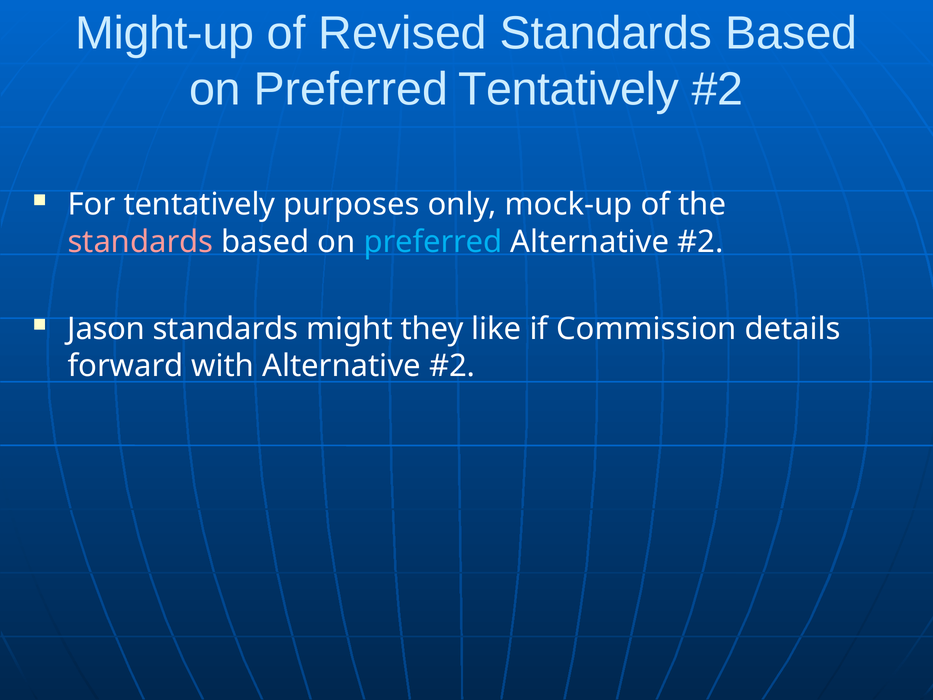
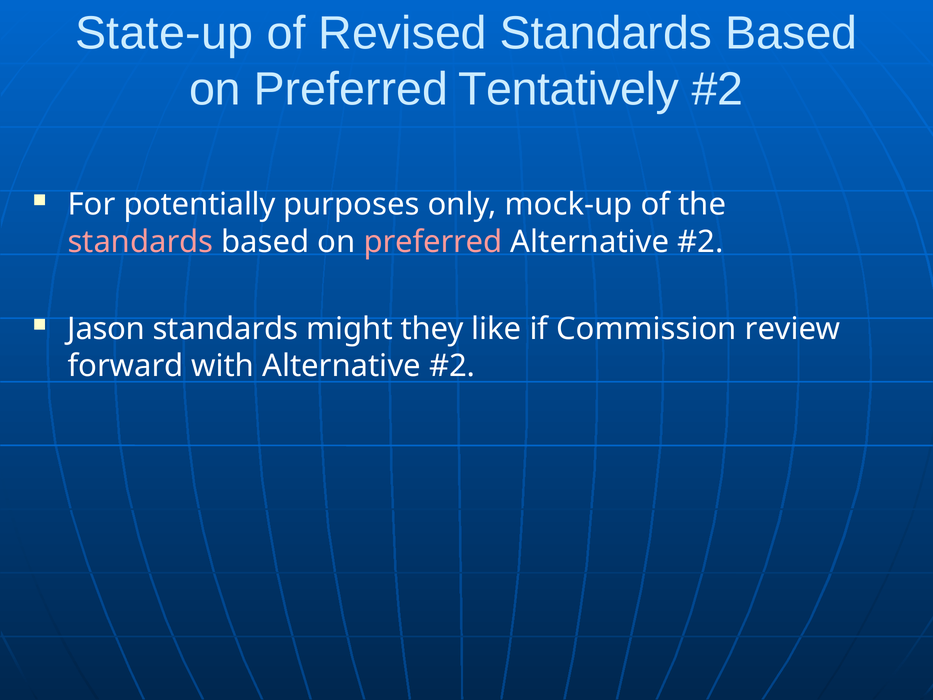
Might-up: Might-up -> State-up
For tentatively: tentatively -> potentially
preferred at (433, 242) colour: light blue -> pink
details: details -> review
